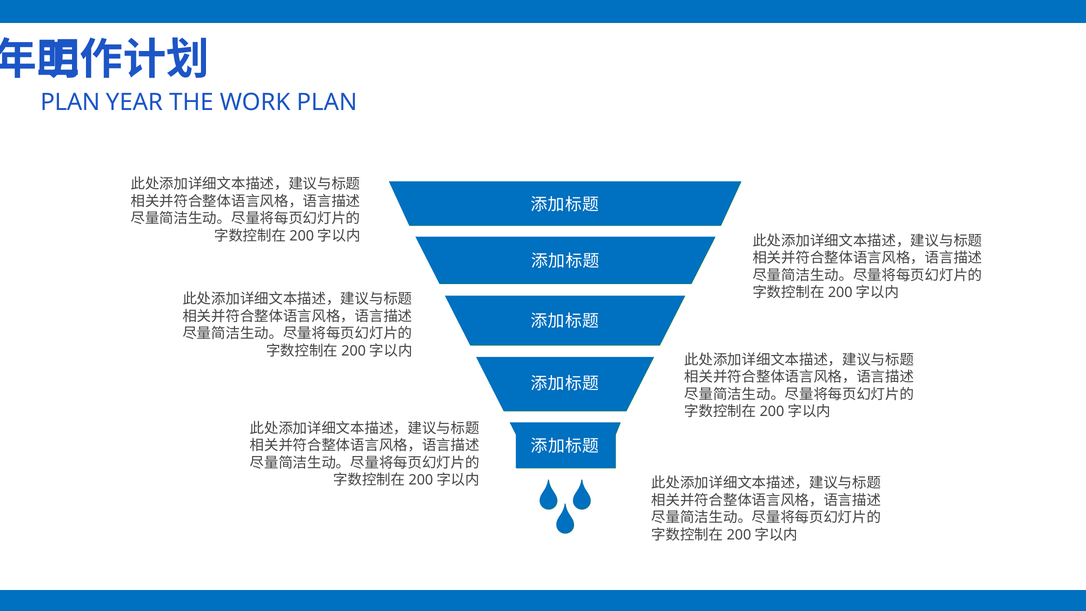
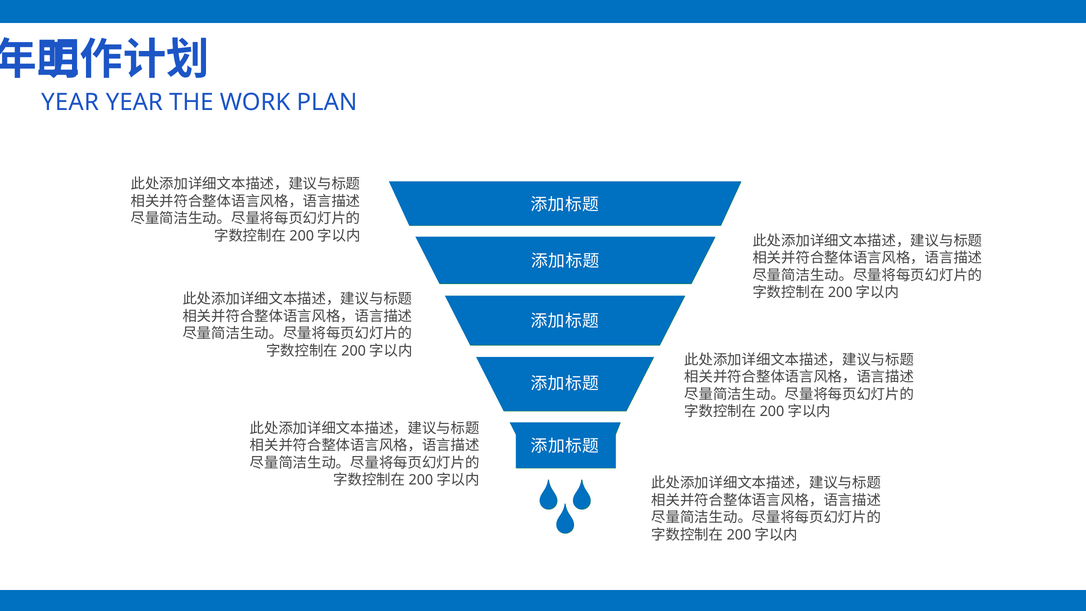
PLAN at (70, 102): PLAN -> YEAR
